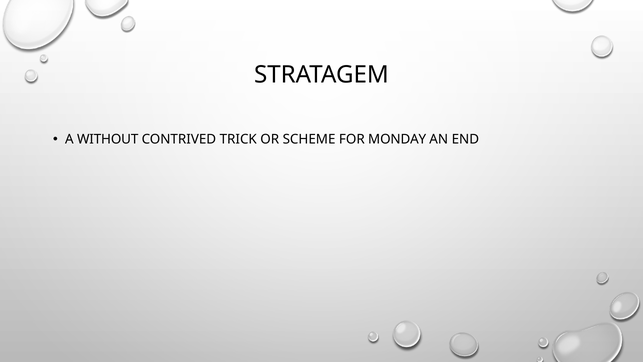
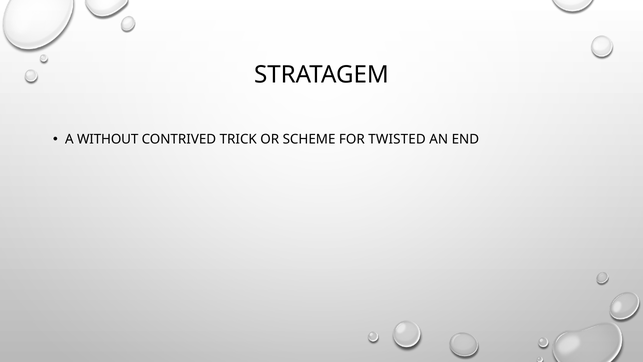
MONDAY: MONDAY -> TWISTED
